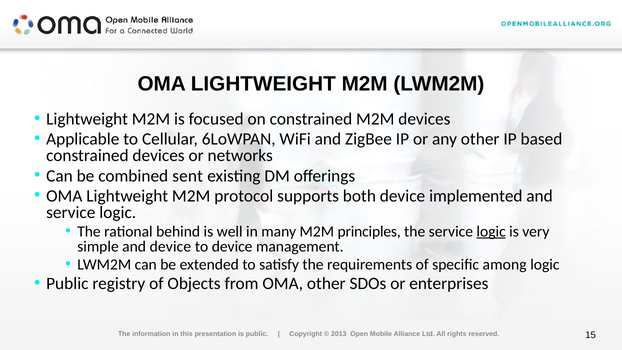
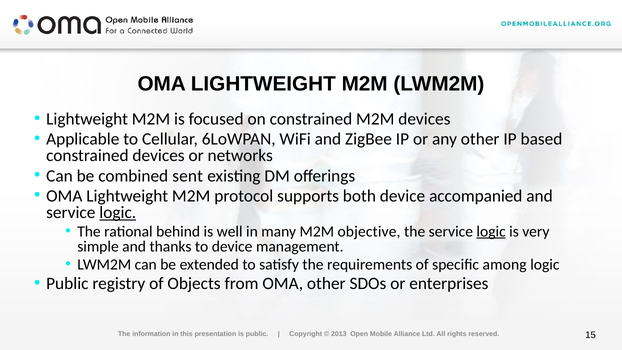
implemented: implemented -> accompanied
logic at (118, 212) underline: none -> present
principles: principles -> objective
and device: device -> thanks
